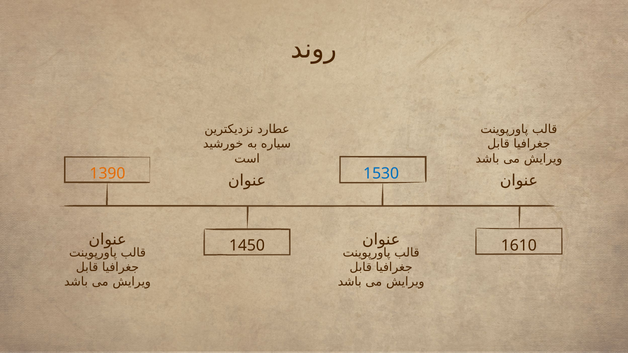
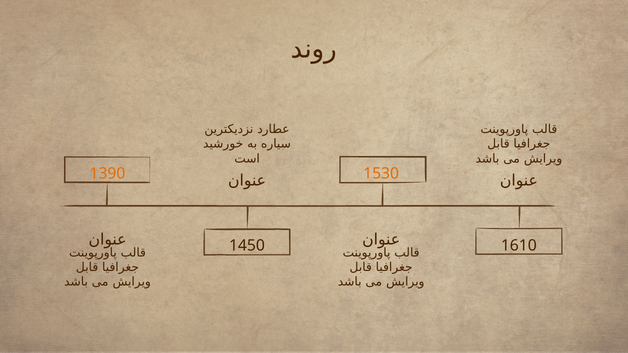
1530 colour: blue -> orange
